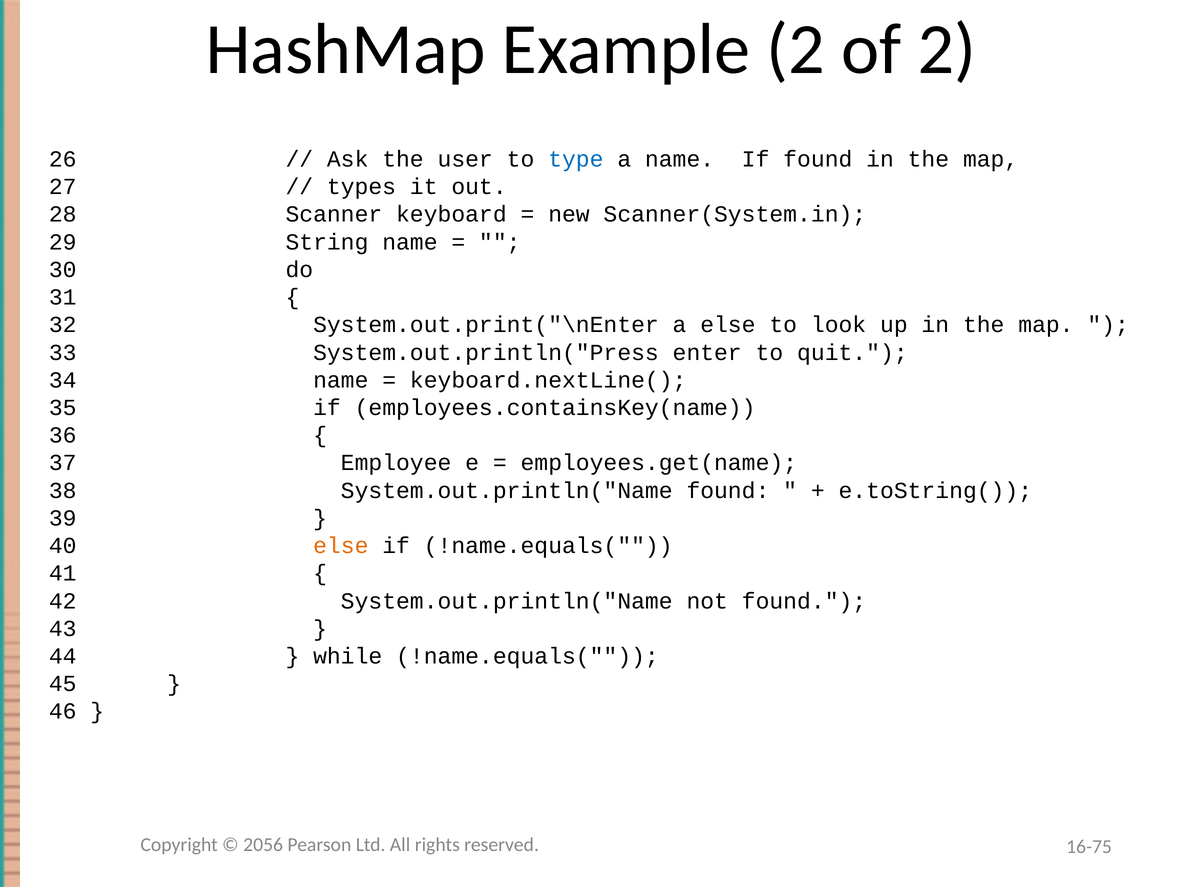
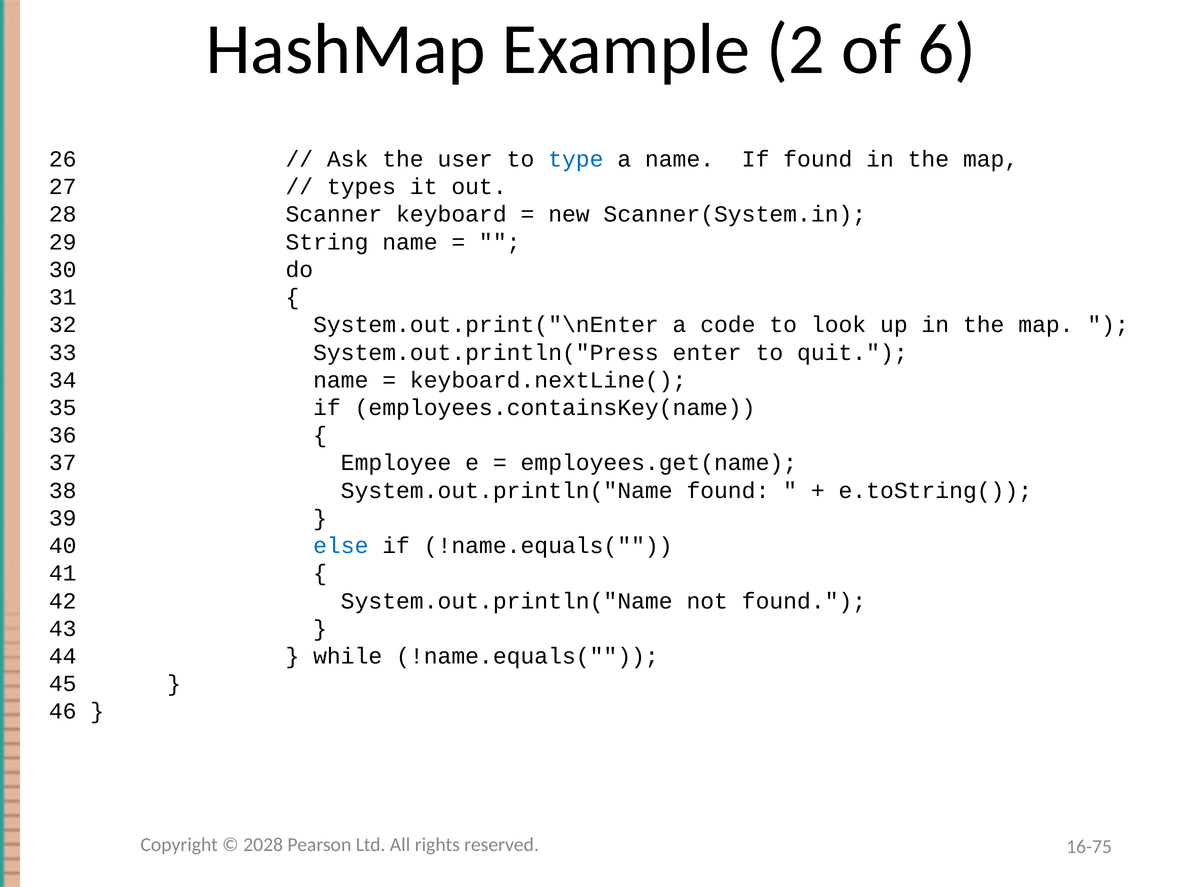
of 2: 2 -> 6
a else: else -> code
else at (341, 546) colour: orange -> blue
2056: 2056 -> 2028
